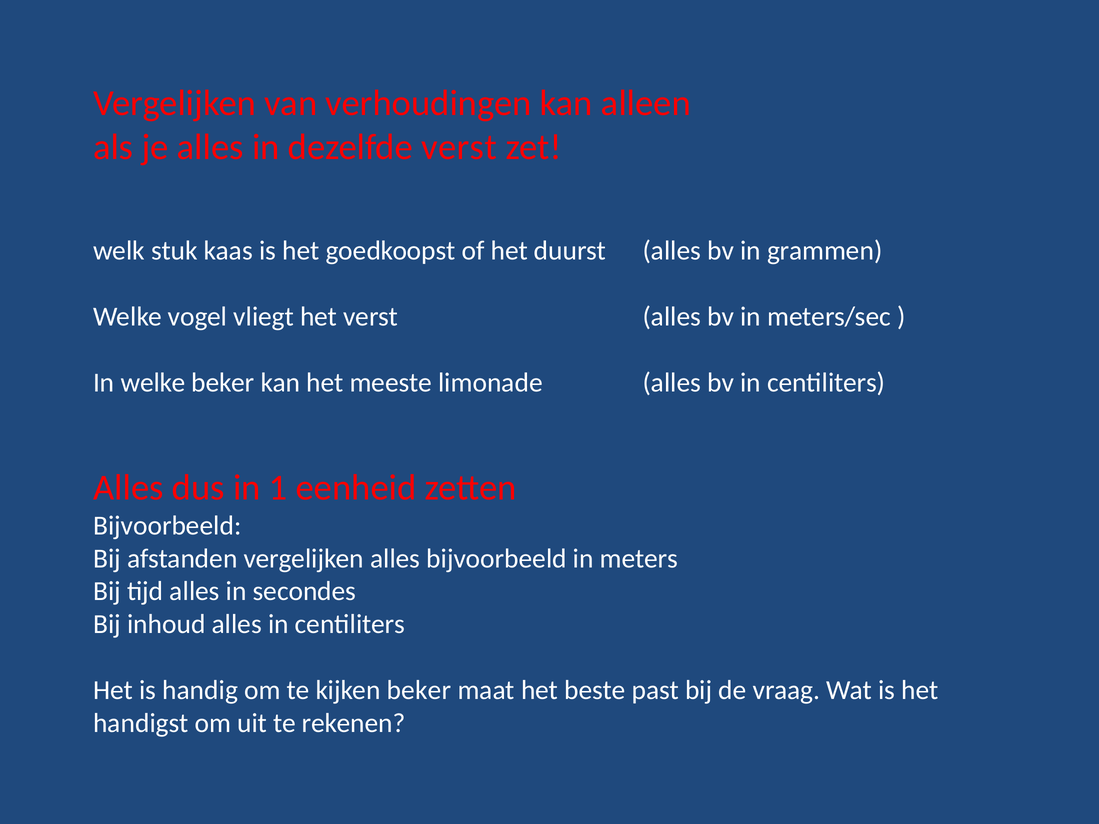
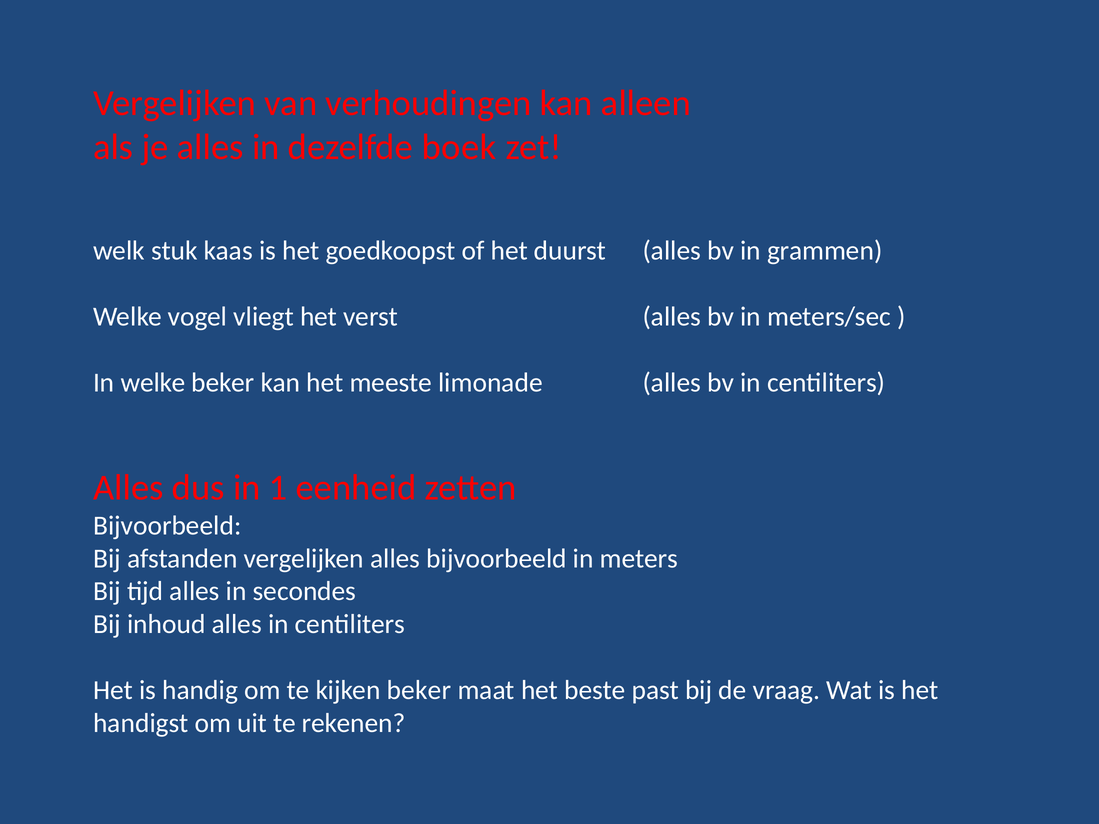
dezelfde verst: verst -> boek
